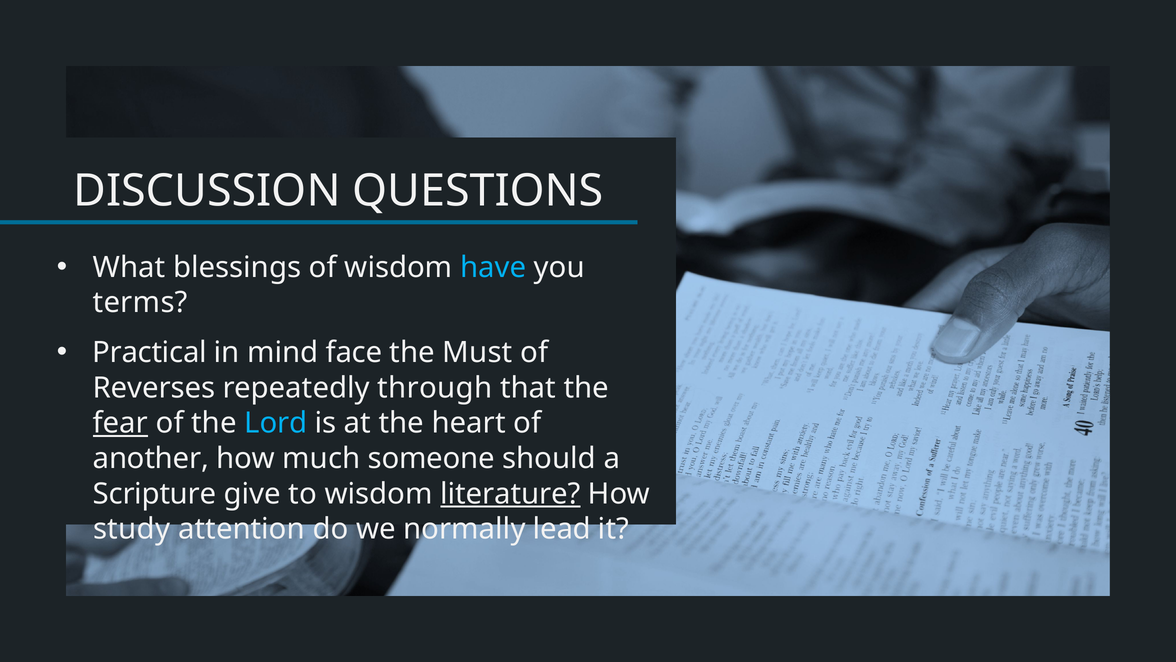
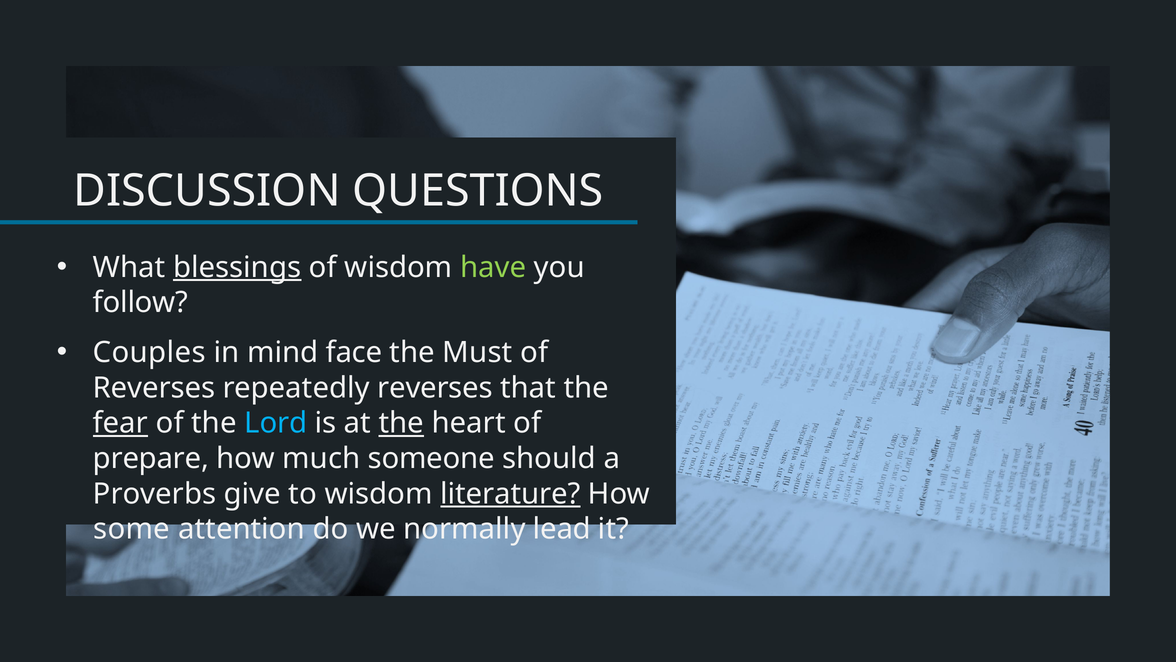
blessings underline: none -> present
have colour: light blue -> light green
terms: terms -> follow
Practical: Practical -> Couples
repeatedly through: through -> reverses
the at (401, 423) underline: none -> present
another: another -> prepare
Scripture: Scripture -> Proverbs
study: study -> some
